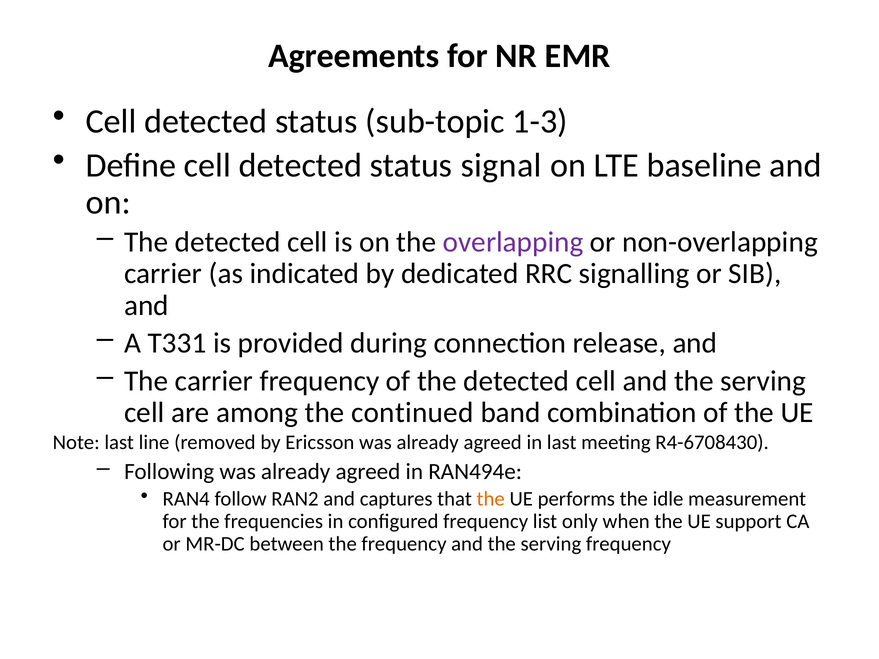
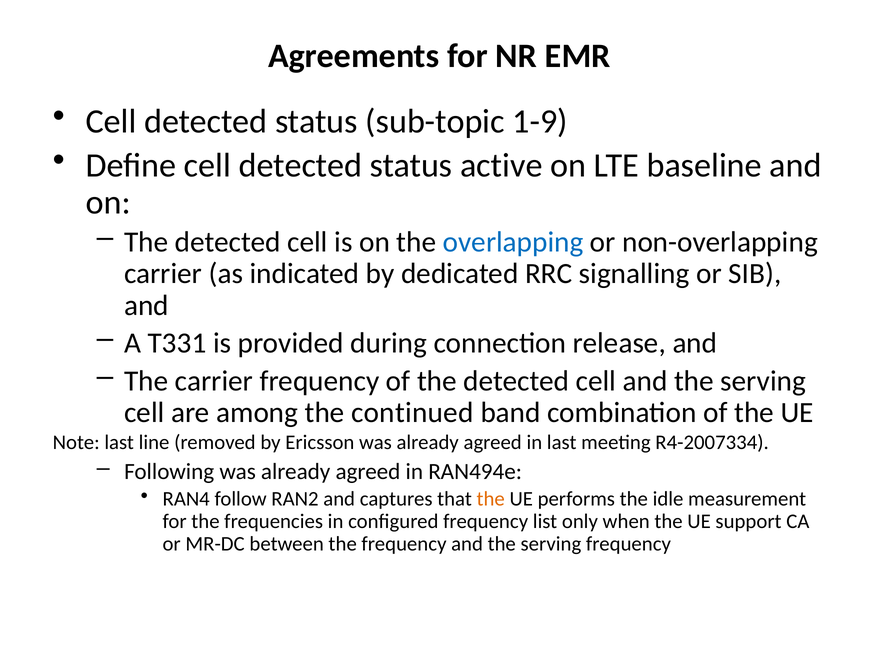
1-3: 1-3 -> 1-9
signal: signal -> active
overlapping colour: purple -> blue
R4-6708430: R4-6708430 -> R4-2007334
